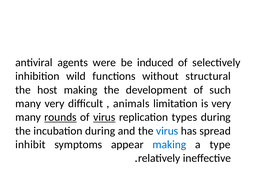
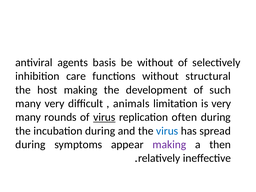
were: were -> basis
be induced: induced -> without
wild: wild -> care
rounds underline: present -> none
types: types -> often
inhibit at (30, 145): inhibit -> during
making at (169, 145) colour: blue -> purple
type: type -> then
